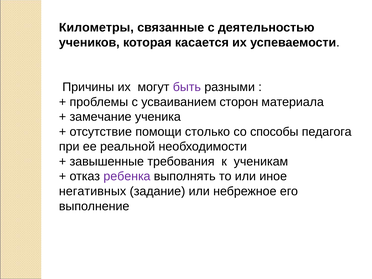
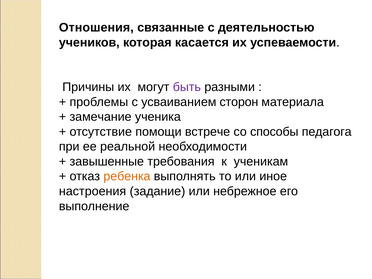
Километры: Километры -> Отношения
столько: столько -> встрече
ребенка colour: purple -> orange
негативных: негативных -> настроения
